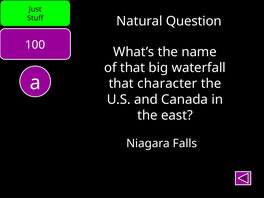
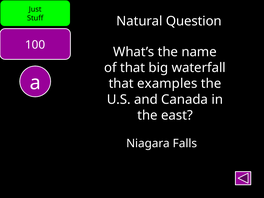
character: character -> examples
